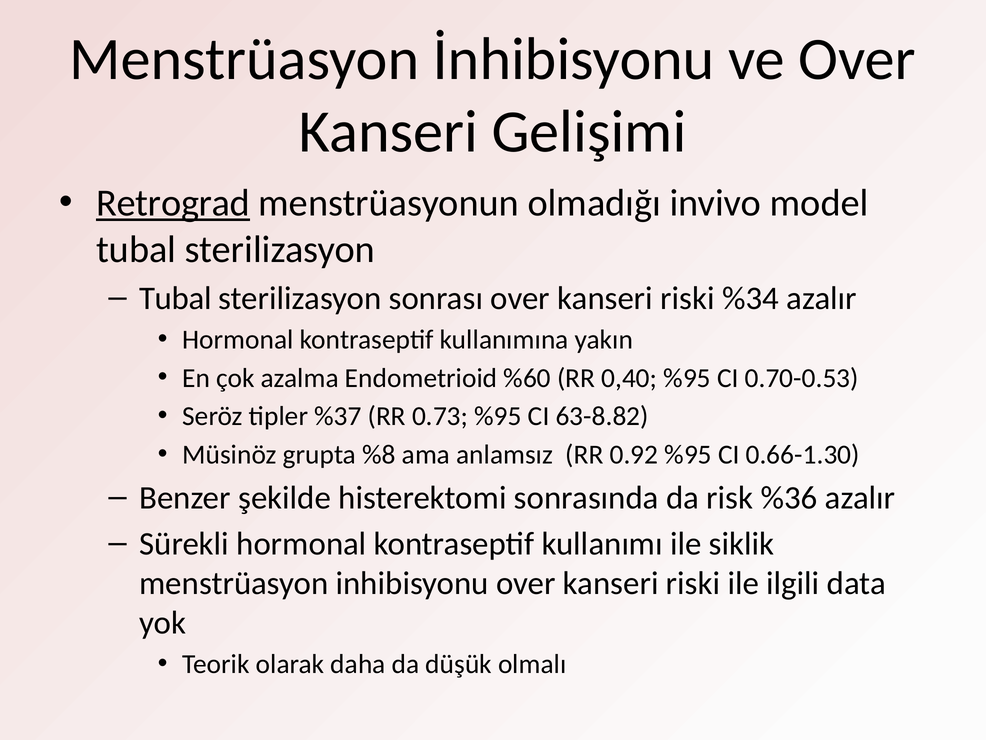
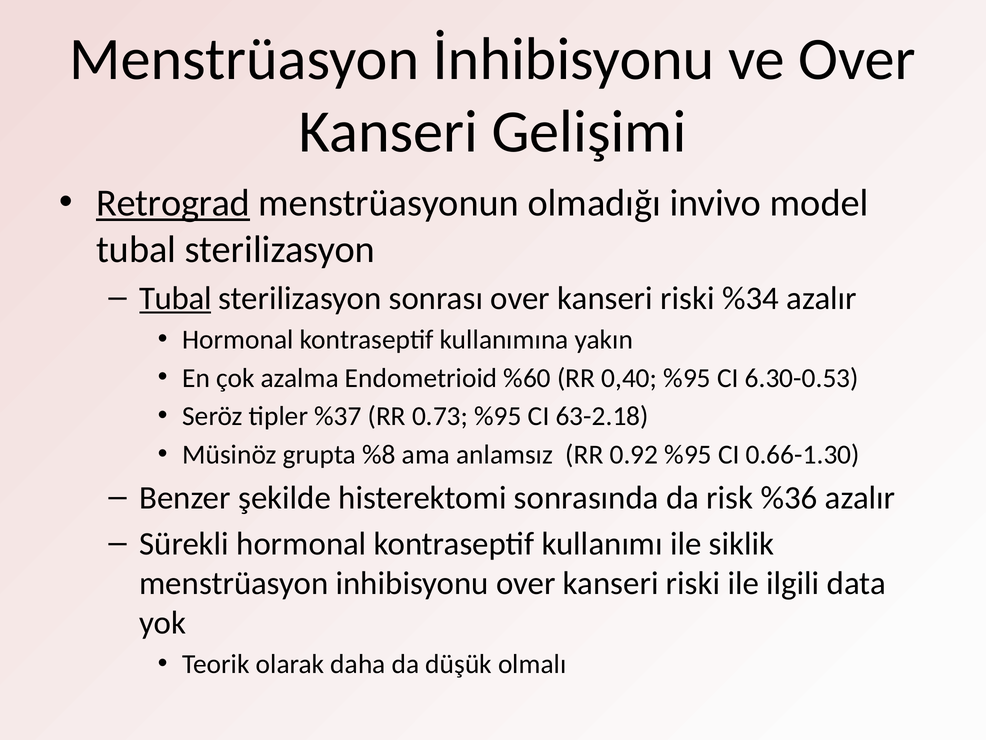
Tubal at (175, 298) underline: none -> present
0.70-0.53: 0.70-0.53 -> 6.30-0.53
63-8.82: 63-8.82 -> 63-2.18
